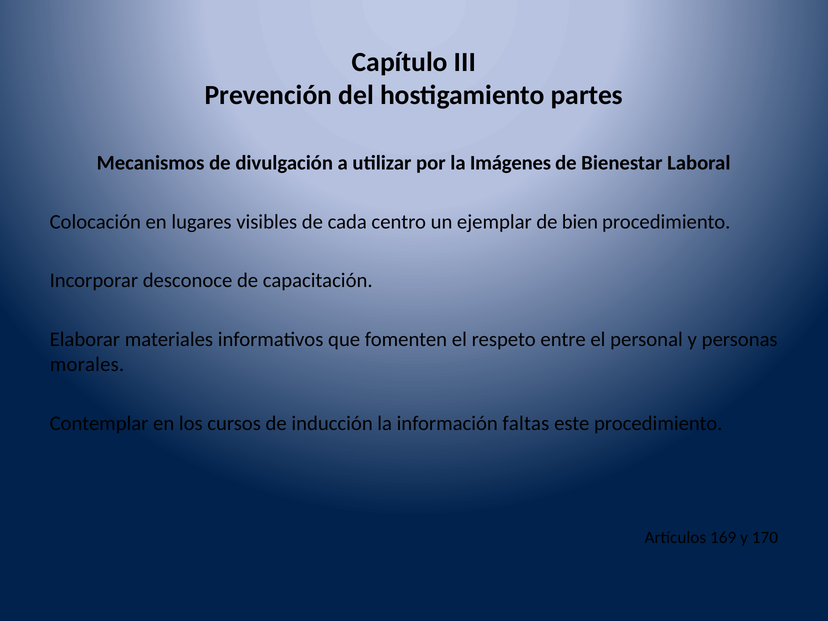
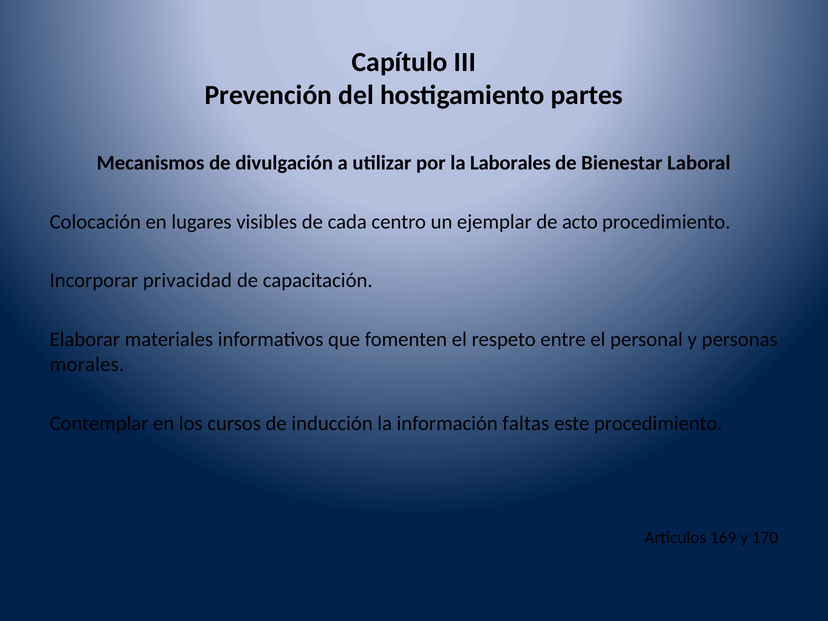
Imágenes: Imágenes -> Laborales
bien: bien -> acto
desconoce: desconoce -> privacidad
